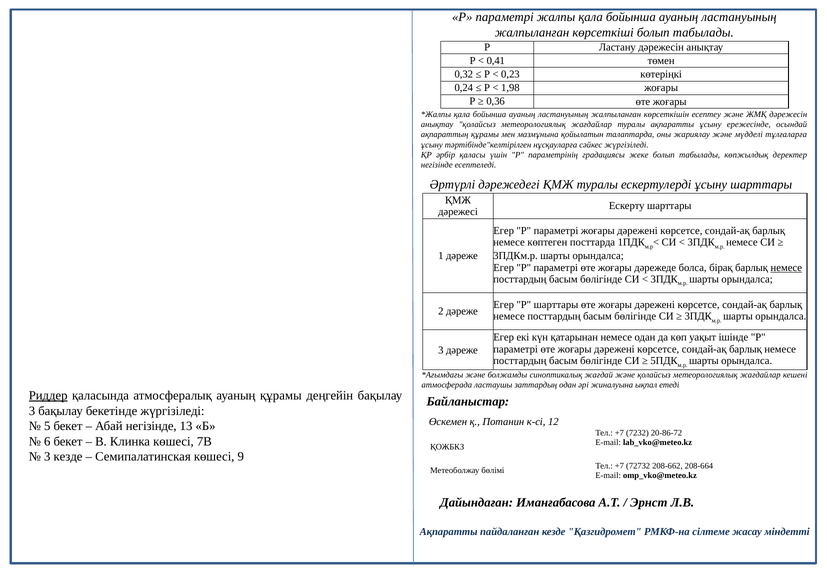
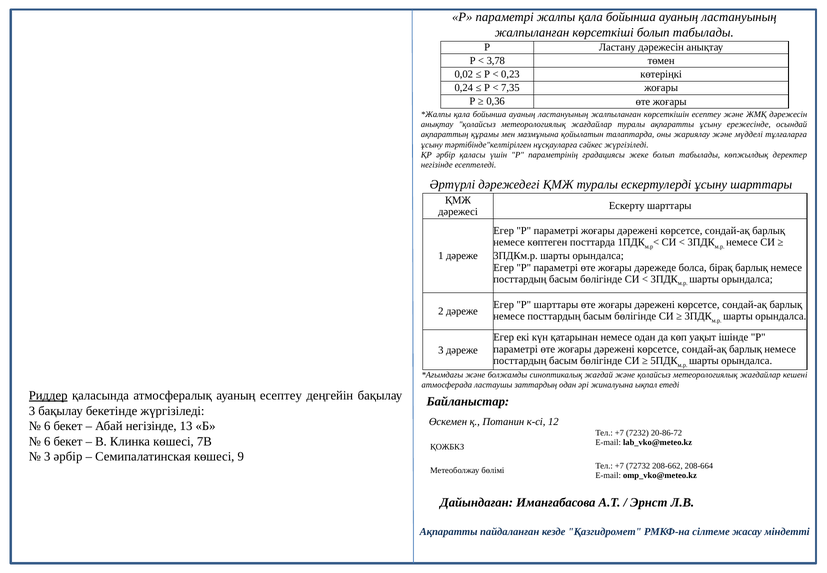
0,41: 0,41 -> 3,78
0,32: 0,32 -> 0,02
1,98: 1,98 -> 7,35
немесе at (786, 267) underline: present -> none
ауаның құрамы: құрамы -> есептеу
5 at (47, 426): 5 -> 6
3 кезде: кезде -> әрбір
